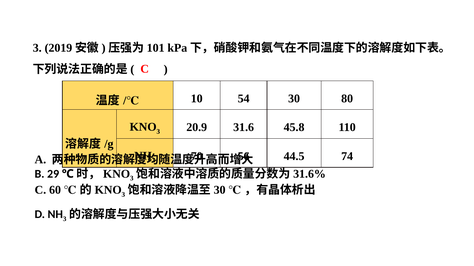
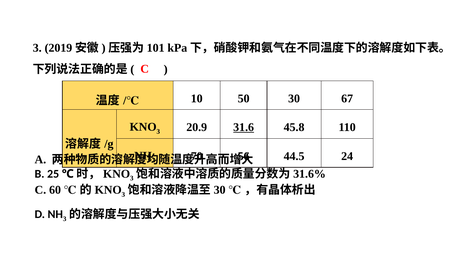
54: 54 -> 50
80: 80 -> 67
31.6 underline: none -> present
74: 74 -> 24
29: 29 -> 25
